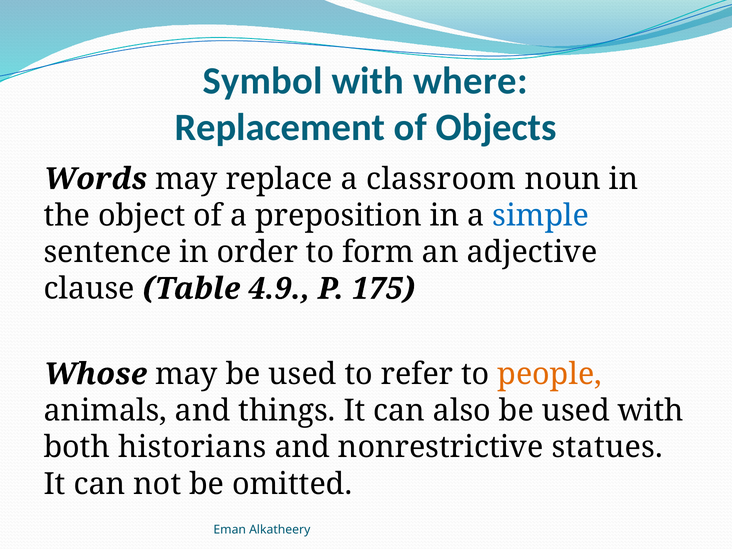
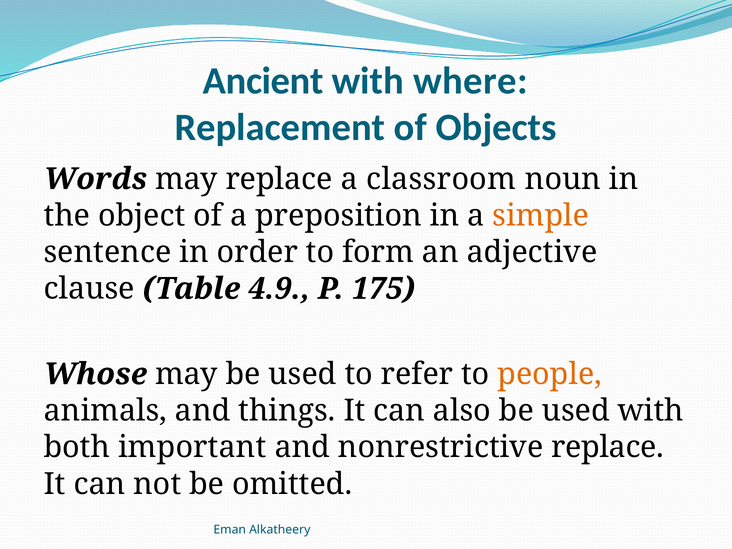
Symbol: Symbol -> Ancient
simple colour: blue -> orange
historians: historians -> important
nonrestrictive statues: statues -> replace
